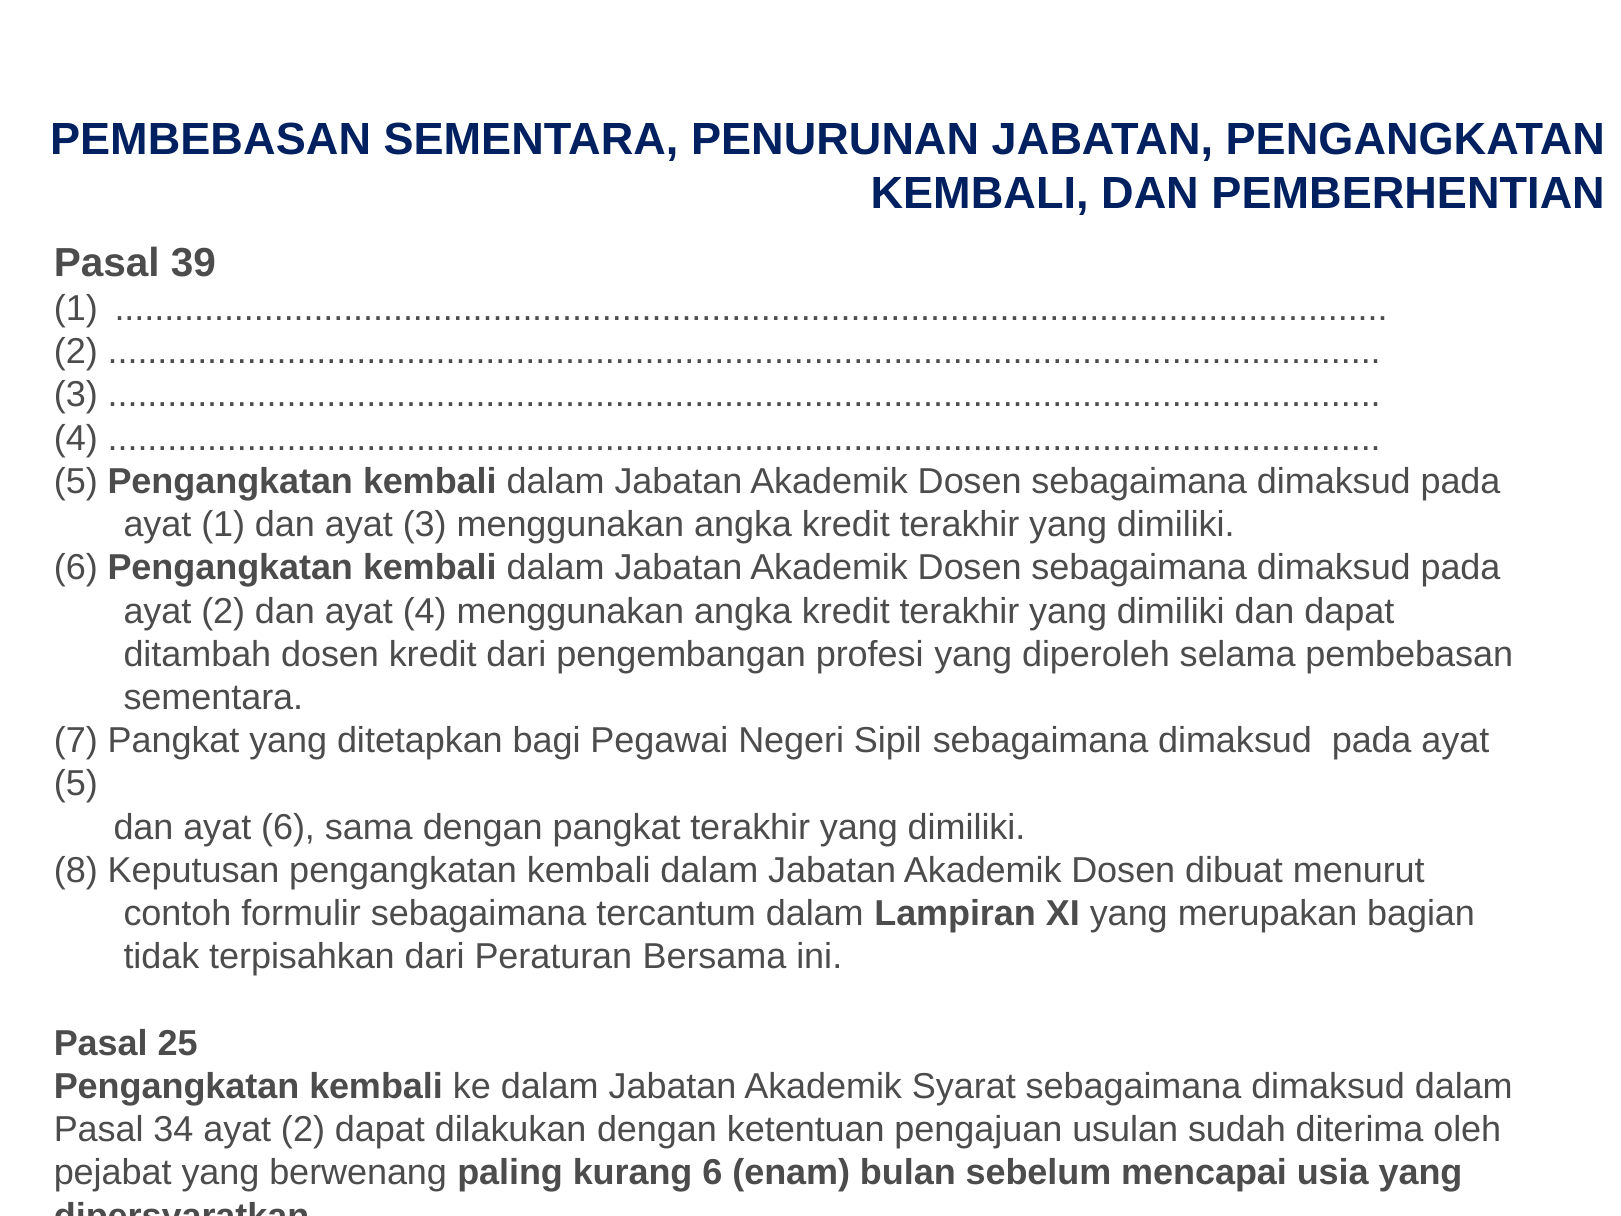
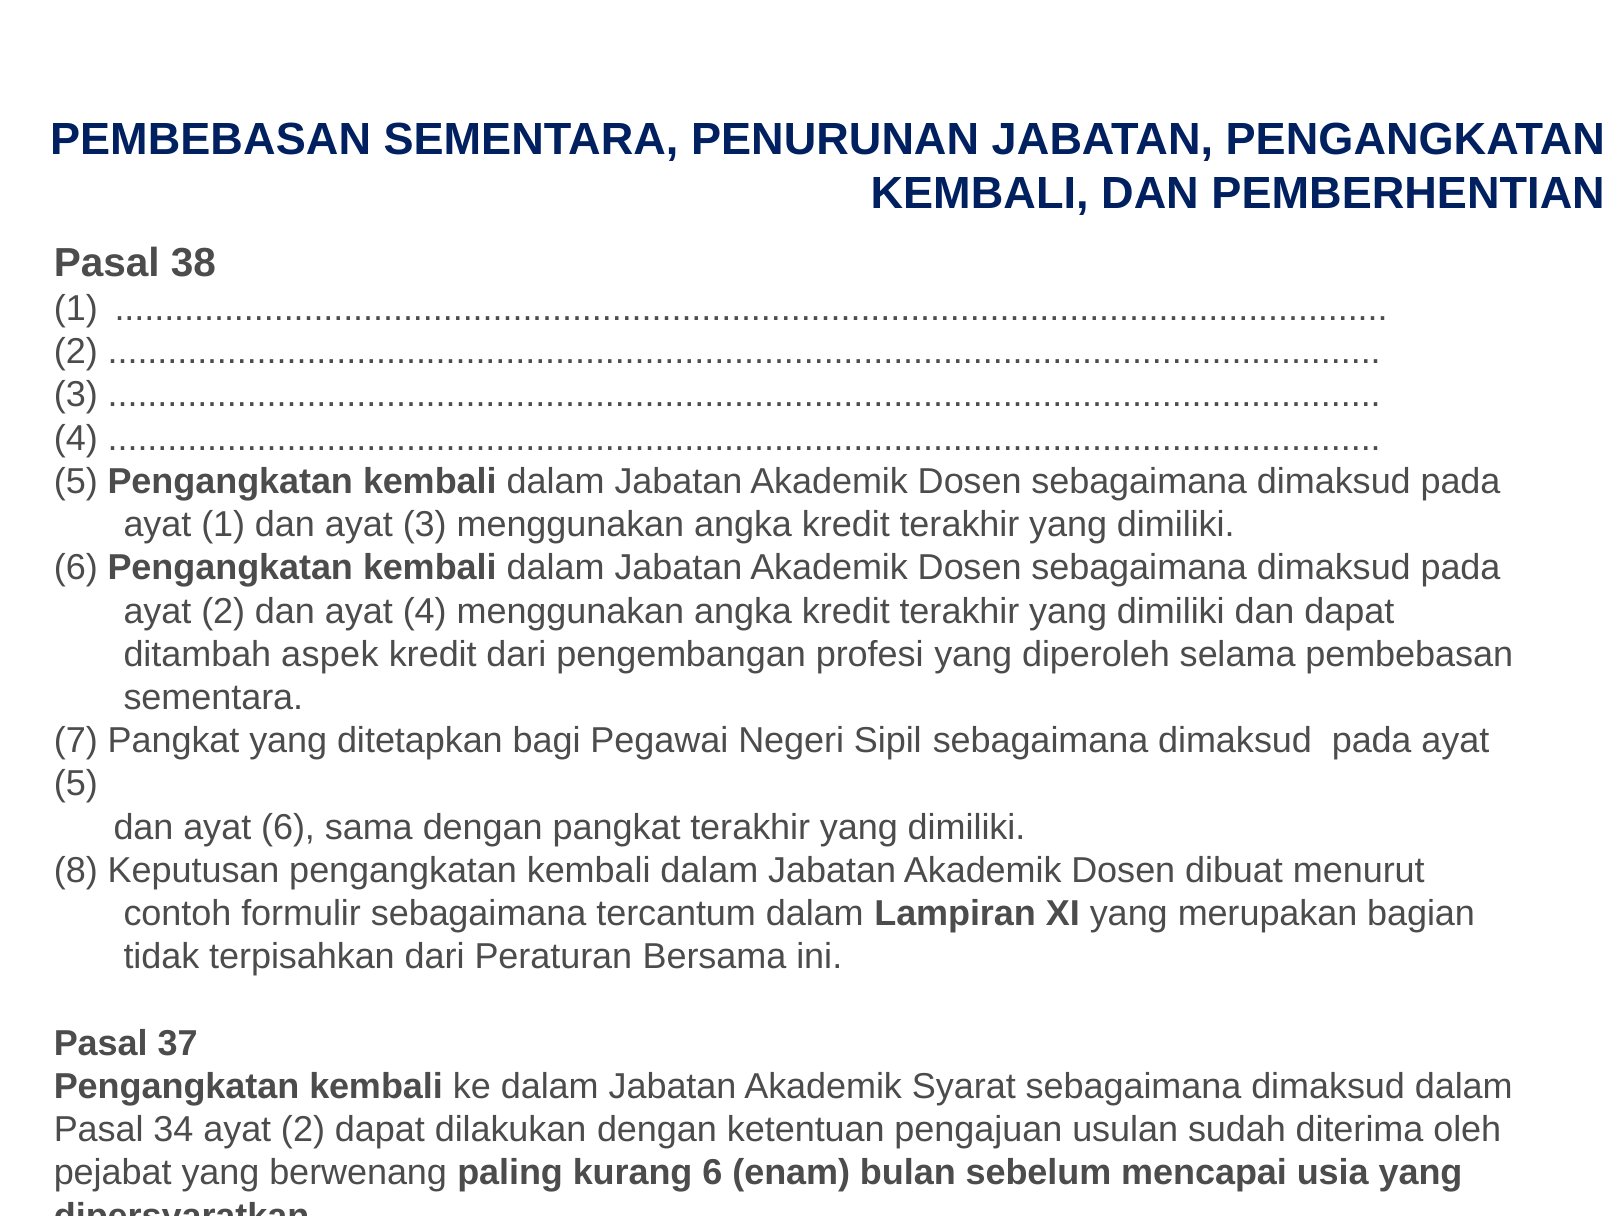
39: 39 -> 38
ditambah dosen: dosen -> aspek
25: 25 -> 37
